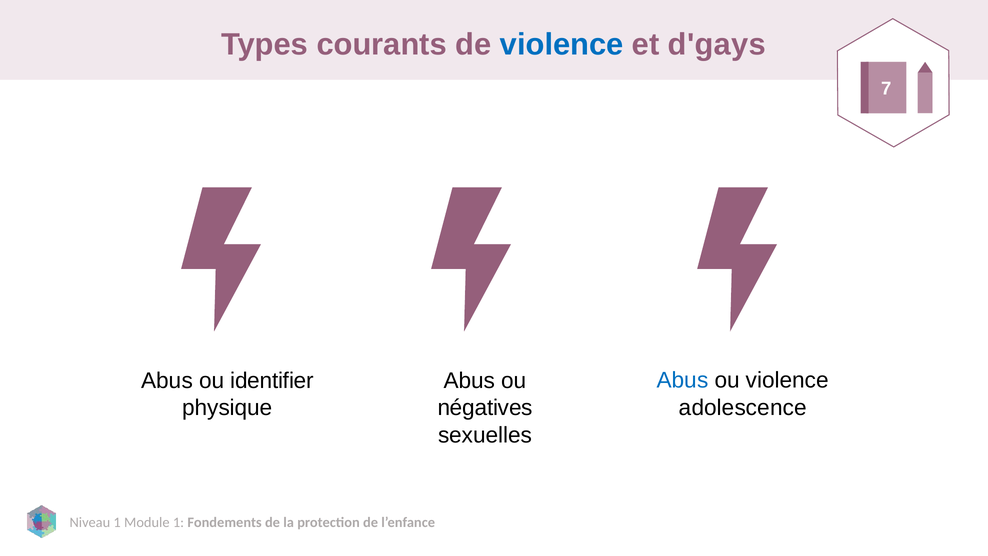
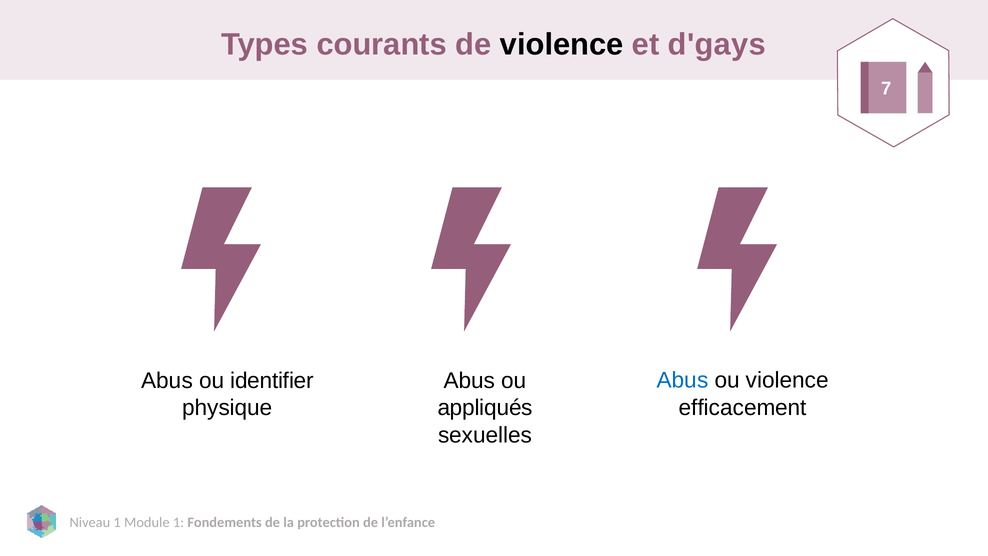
violence at (562, 45) colour: blue -> black
adolescence: adolescence -> efficacement
négatives: négatives -> appliqués
